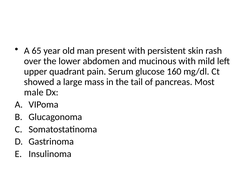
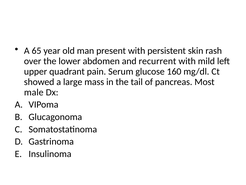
mucinous: mucinous -> recurrent
